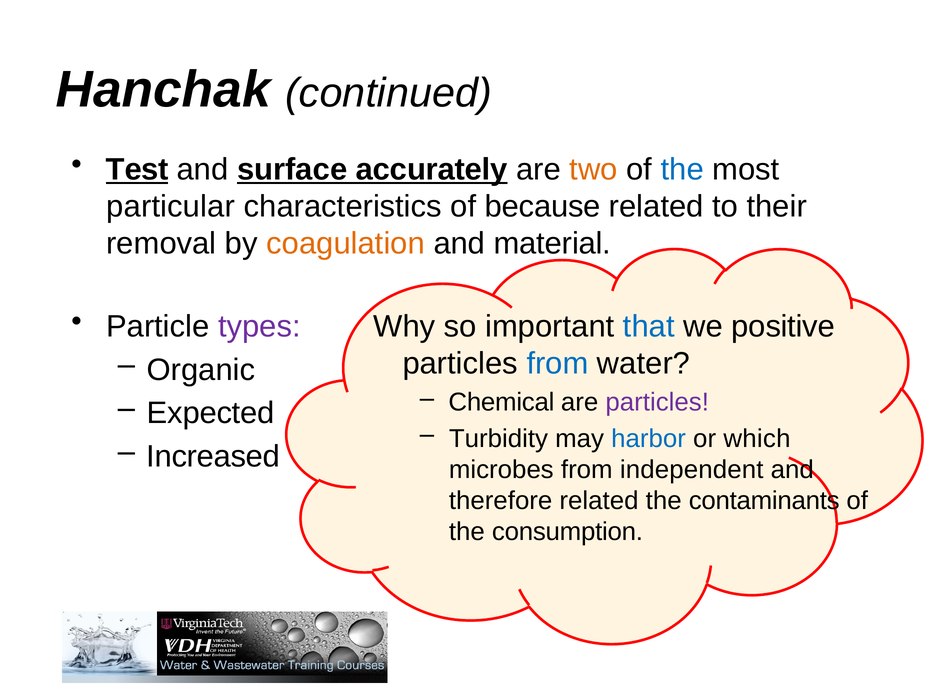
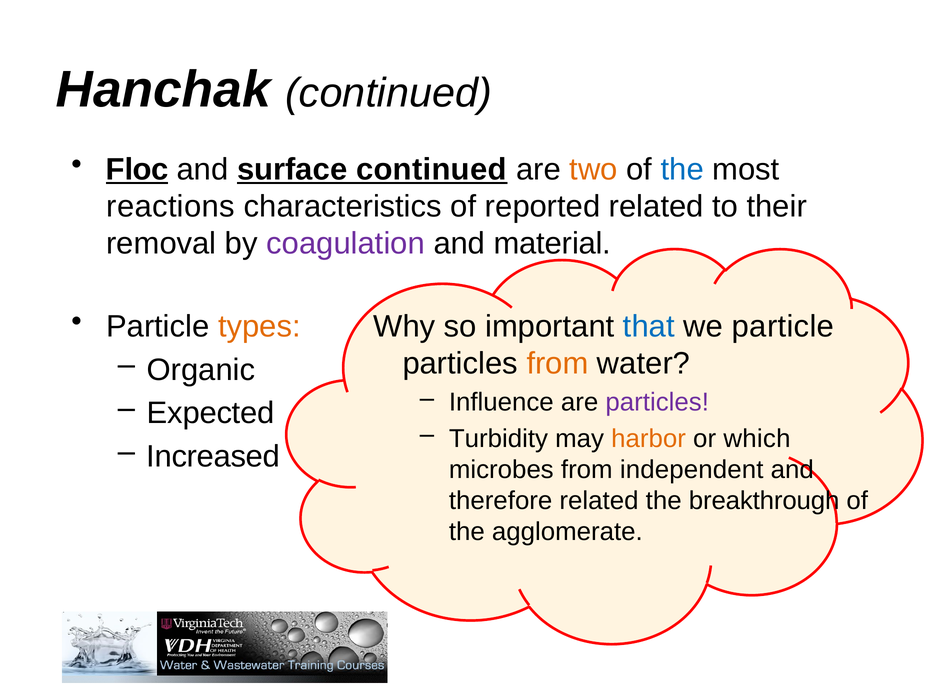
Test: Test -> Floc
surface accurately: accurately -> continued
particular: particular -> reactions
because: because -> reported
coagulation colour: orange -> purple
types colour: purple -> orange
we positive: positive -> particle
from at (557, 364) colour: blue -> orange
Chemical: Chemical -> Influence
harbor colour: blue -> orange
contaminants: contaminants -> breakthrough
consumption: consumption -> agglomerate
